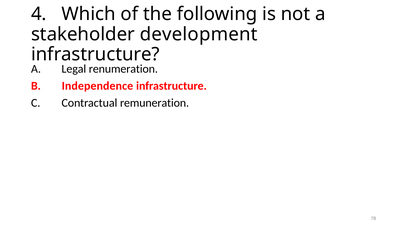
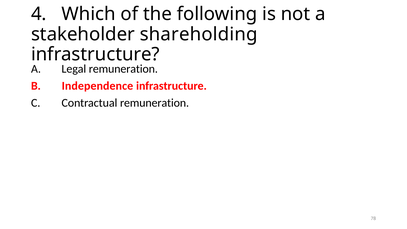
development: development -> shareholding
Legal renumeration: renumeration -> remuneration
